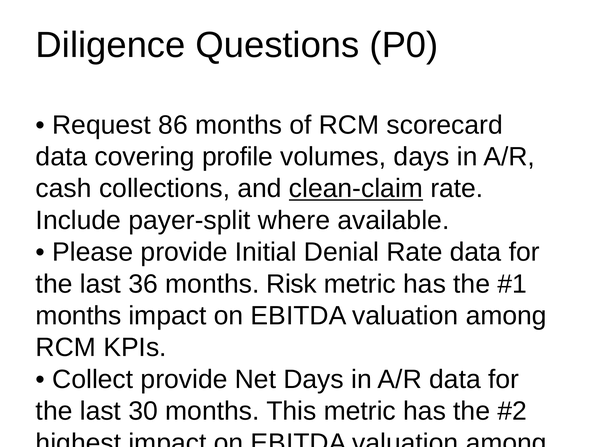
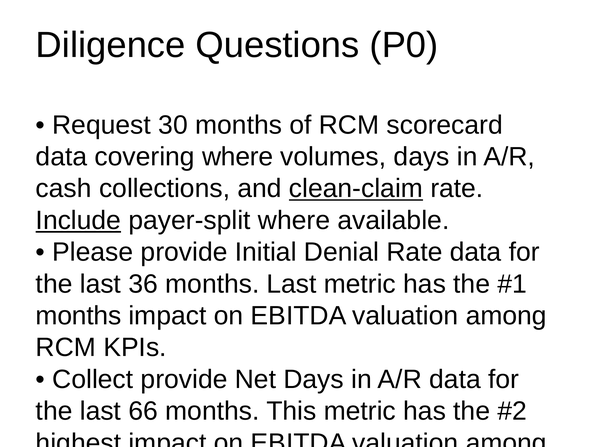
86: 86 -> 30
covering profile: profile -> where
Include underline: none -> present
months Risk: Risk -> Last
30: 30 -> 66
